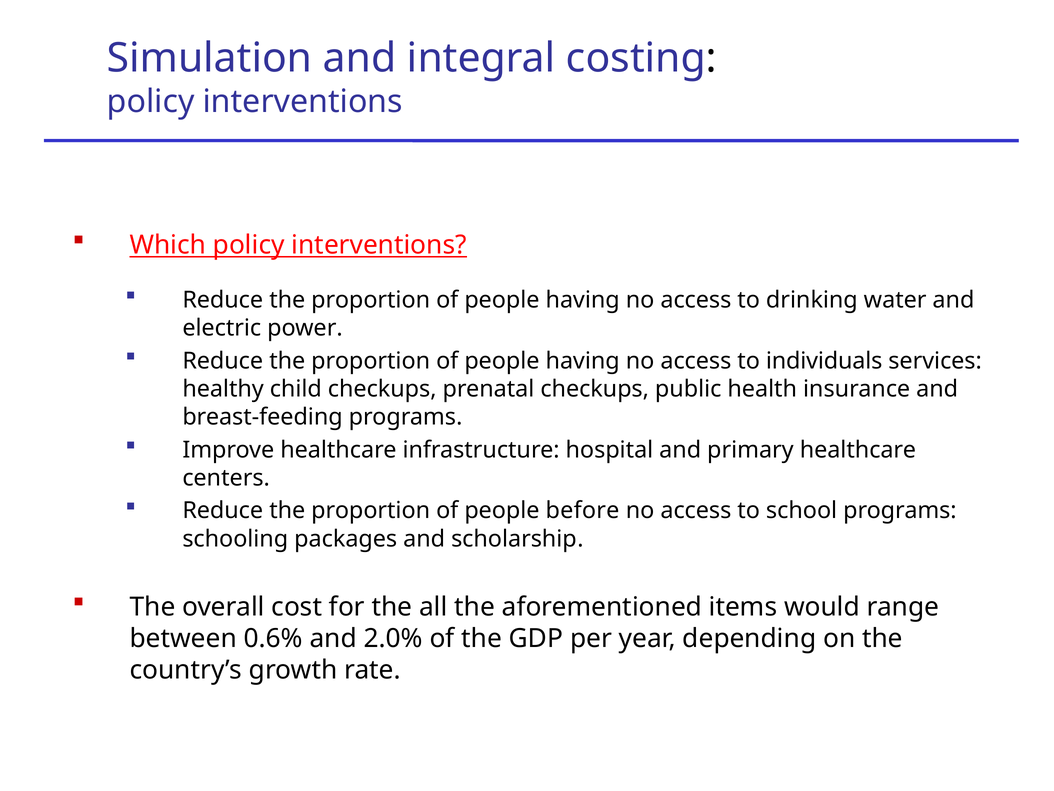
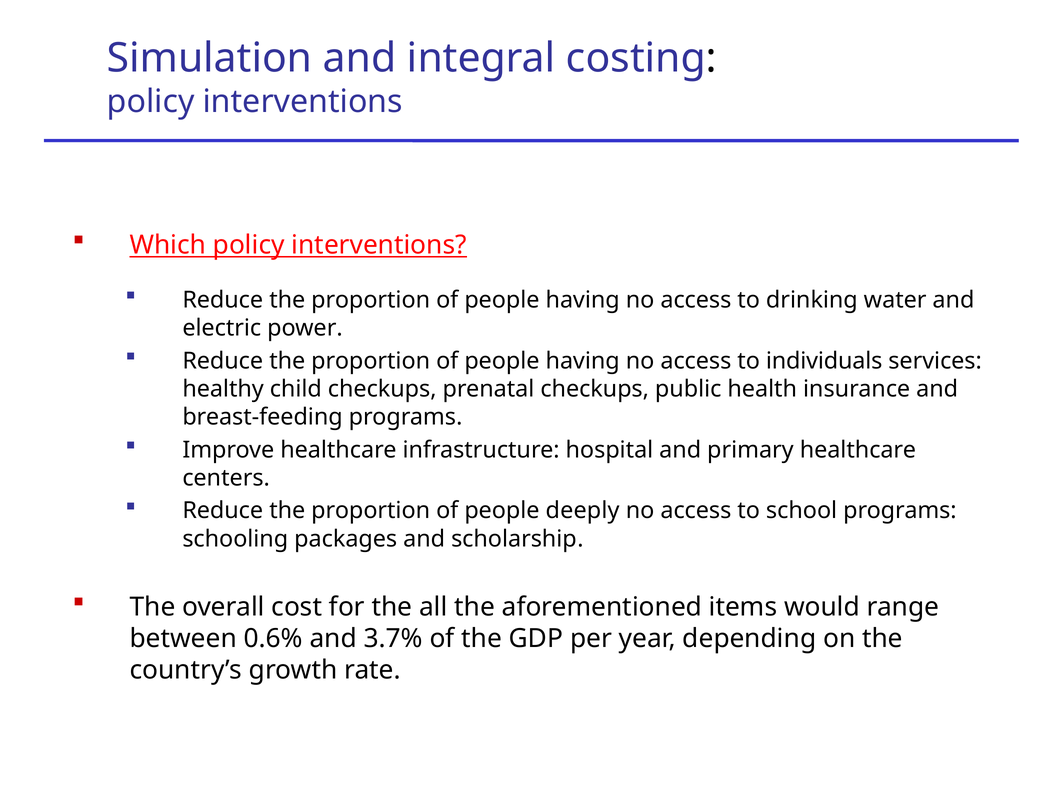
before: before -> deeply
2.0%: 2.0% -> 3.7%
